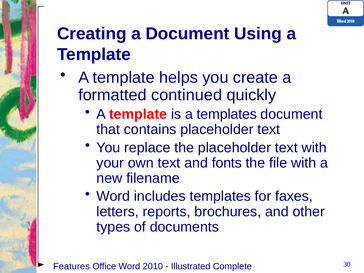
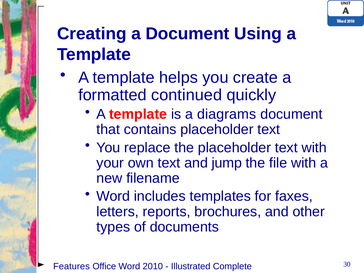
a templates: templates -> diagrams
fonts: fonts -> jump
